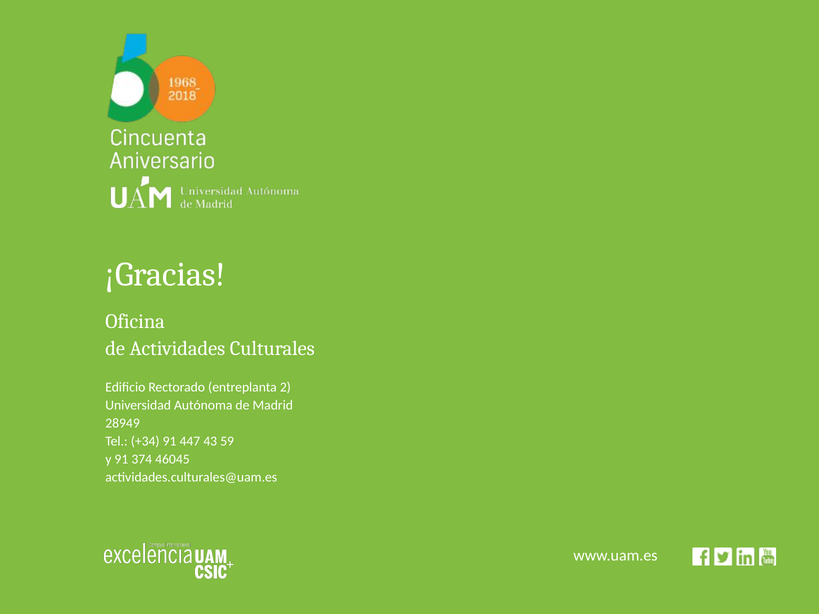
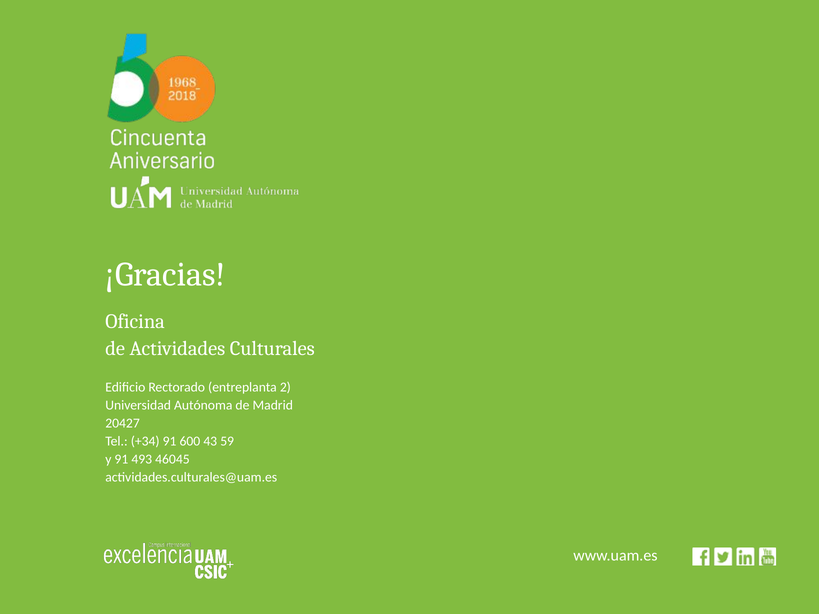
28949: 28949 -> 20427
447: 447 -> 600
374: 374 -> 493
